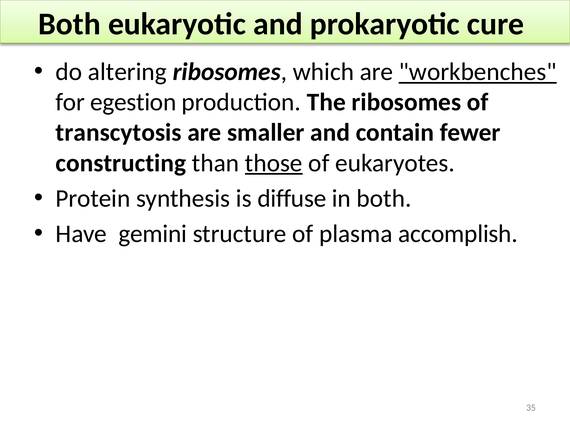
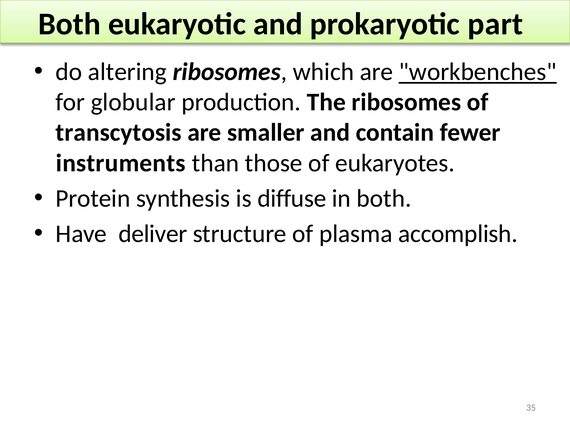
cure: cure -> part
egestion: egestion -> globular
constructing: constructing -> instruments
those underline: present -> none
gemini: gemini -> deliver
